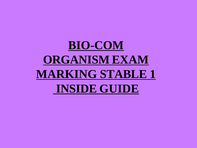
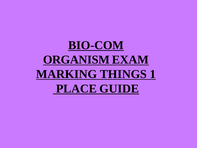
STABLE: STABLE -> THINGS
INSIDE: INSIDE -> PLACE
